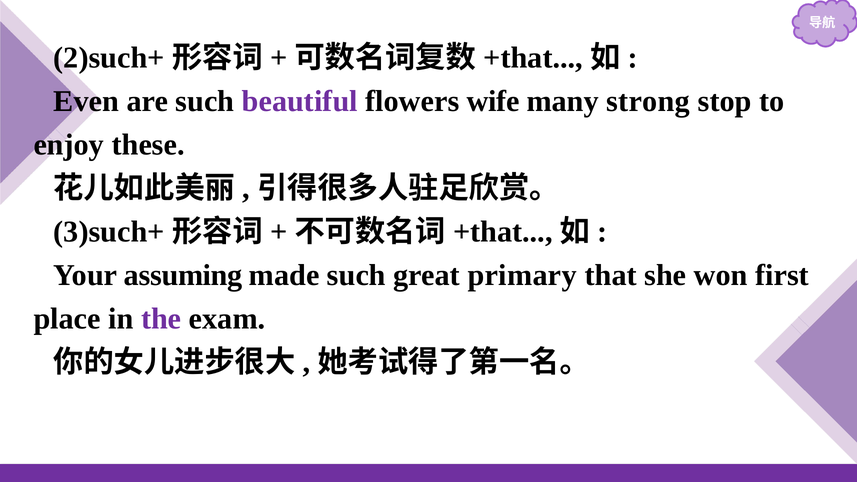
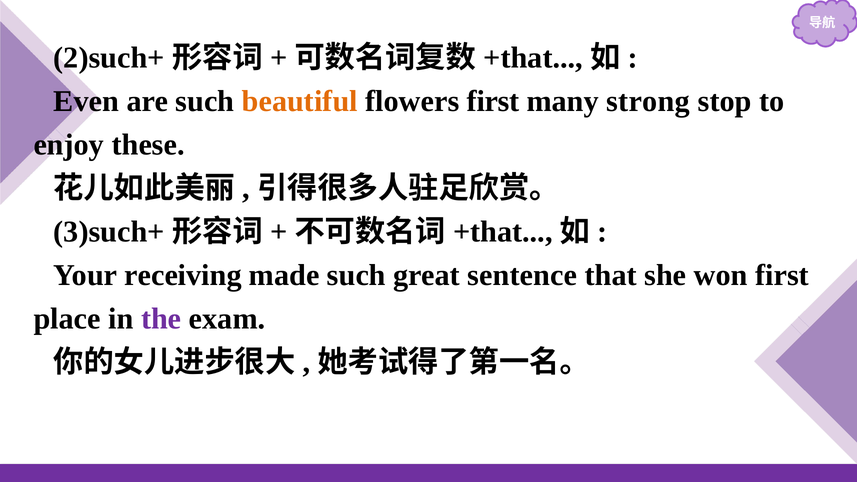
beautiful colour: purple -> orange
flowers wife: wife -> first
assuming: assuming -> receiving
primary: primary -> sentence
